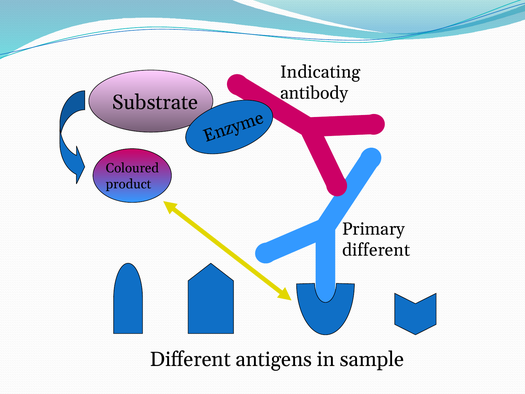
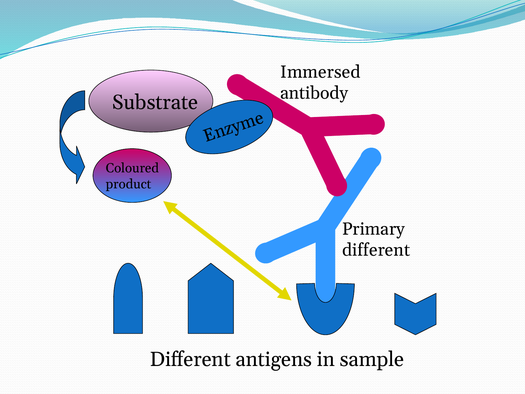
Indicating: Indicating -> Immersed
